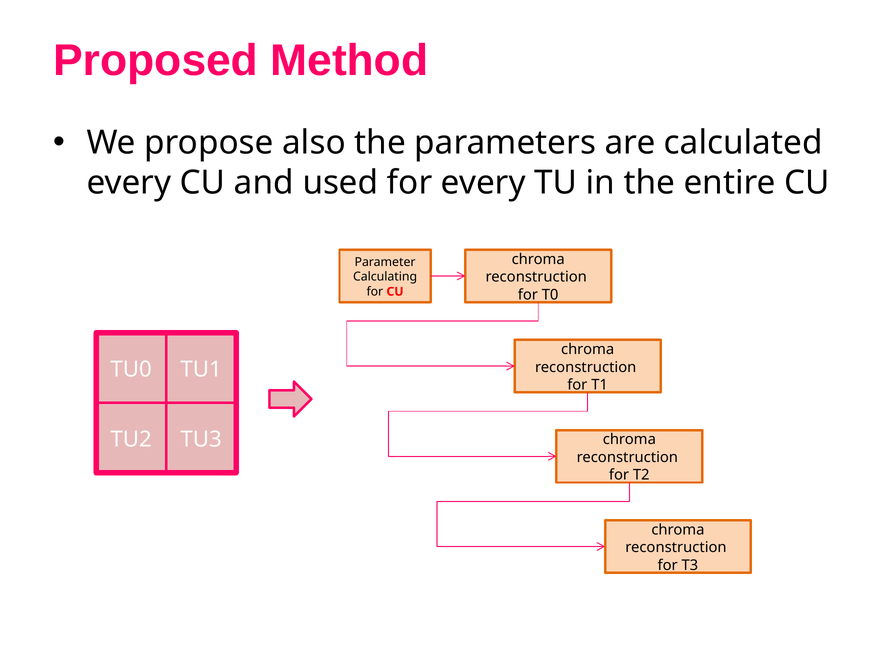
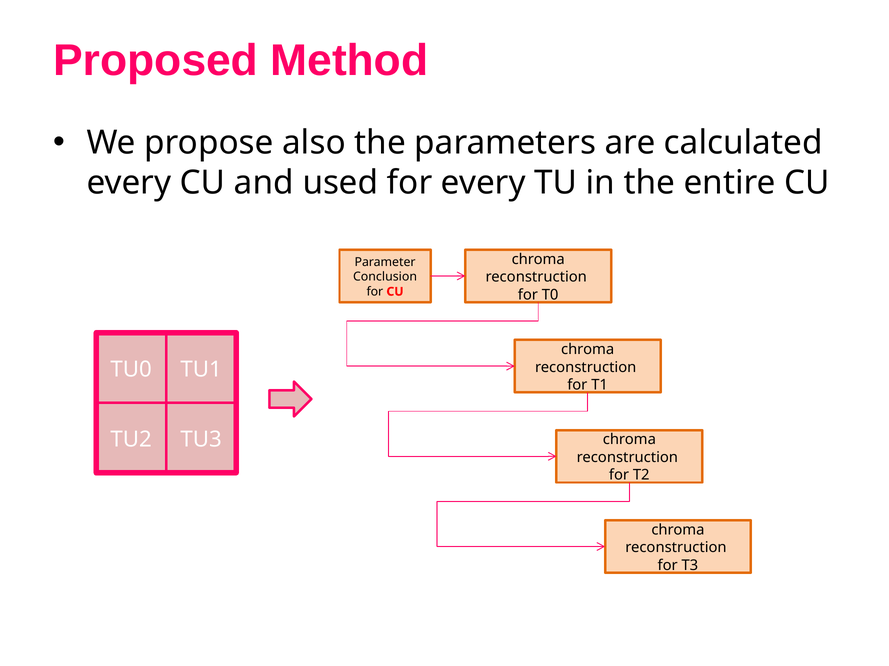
Calculating: Calculating -> Conclusion
